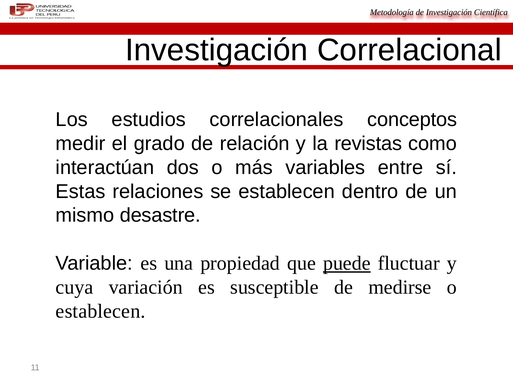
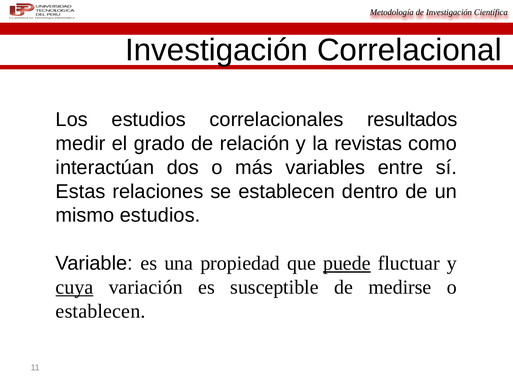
conceptos: conceptos -> resultados
mismo desastre: desastre -> estudios
cuya underline: none -> present
